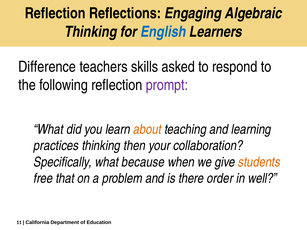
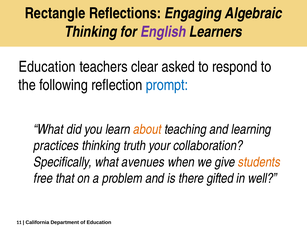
Reflection at (55, 13): Reflection -> Rectangle
English colour: blue -> purple
Difference at (47, 67): Difference -> Education
skills: skills -> clear
prompt colour: purple -> blue
then: then -> truth
because: because -> avenues
order: order -> gifted
